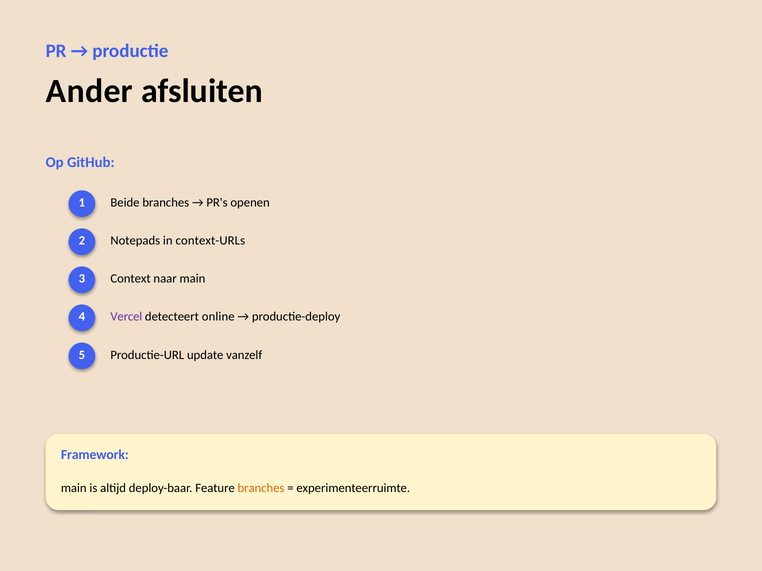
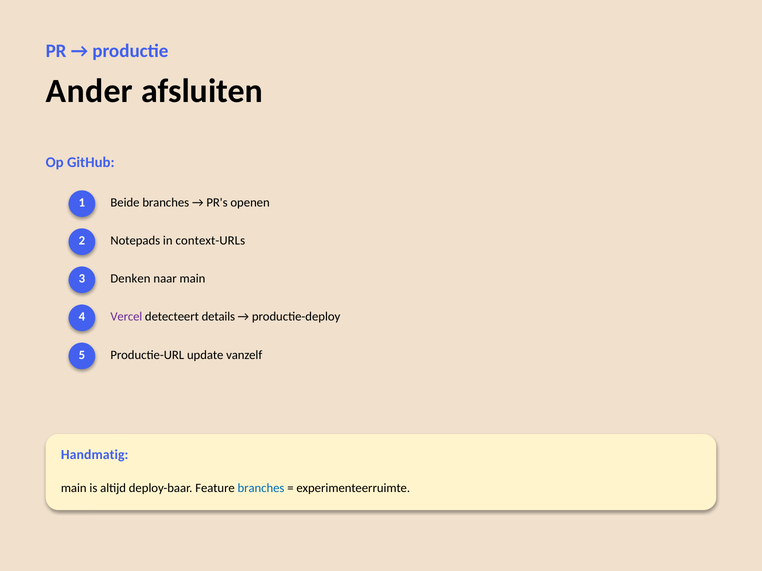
Context: Context -> Denken
online: online -> details
Framework: Framework -> Handmatig
branches at (261, 489) colour: orange -> blue
